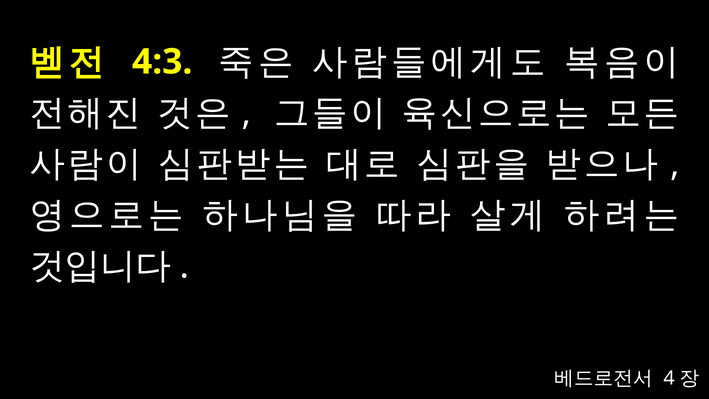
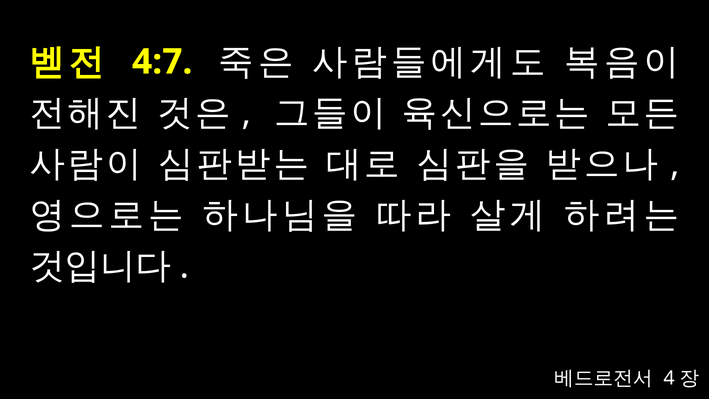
4:3: 4:3 -> 4:7
